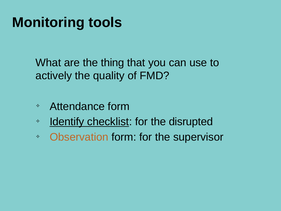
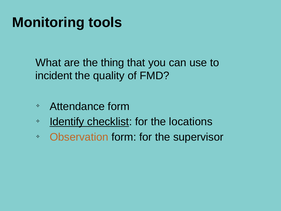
actively: actively -> incident
disrupted: disrupted -> locations
